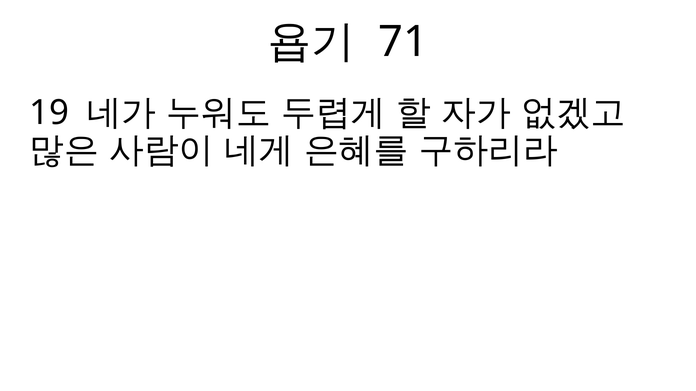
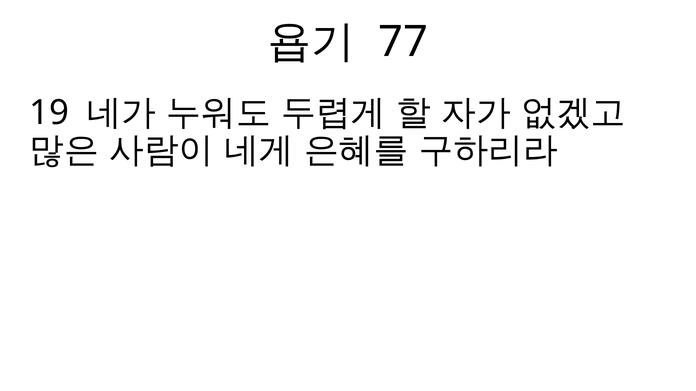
71: 71 -> 77
